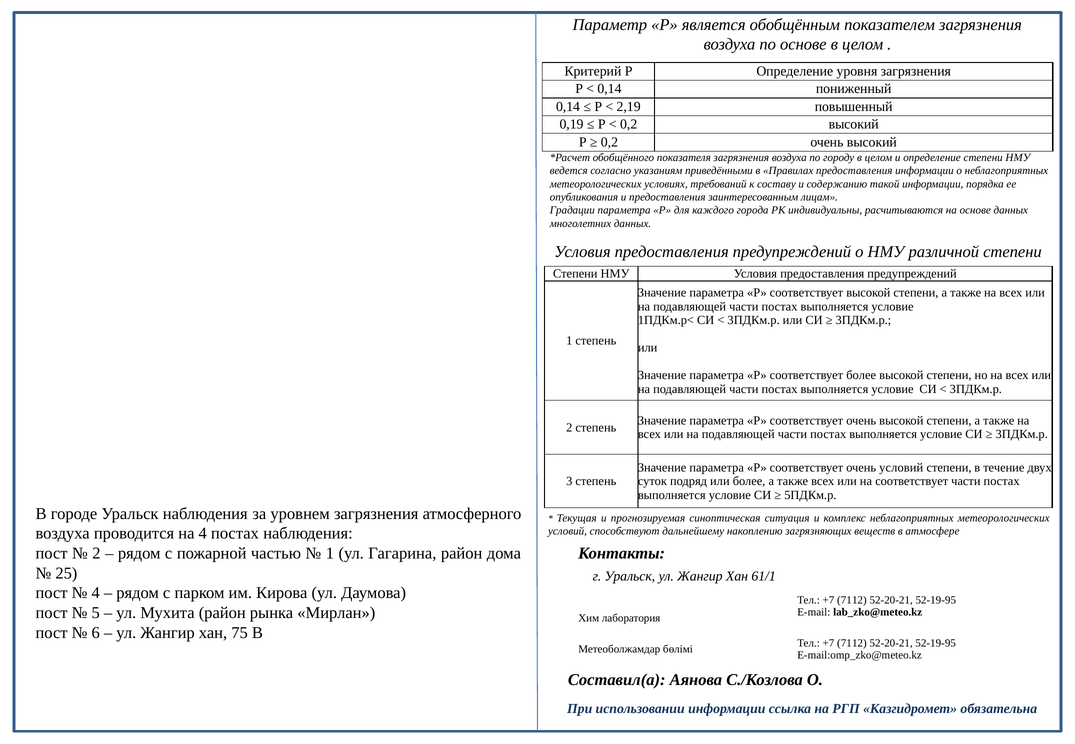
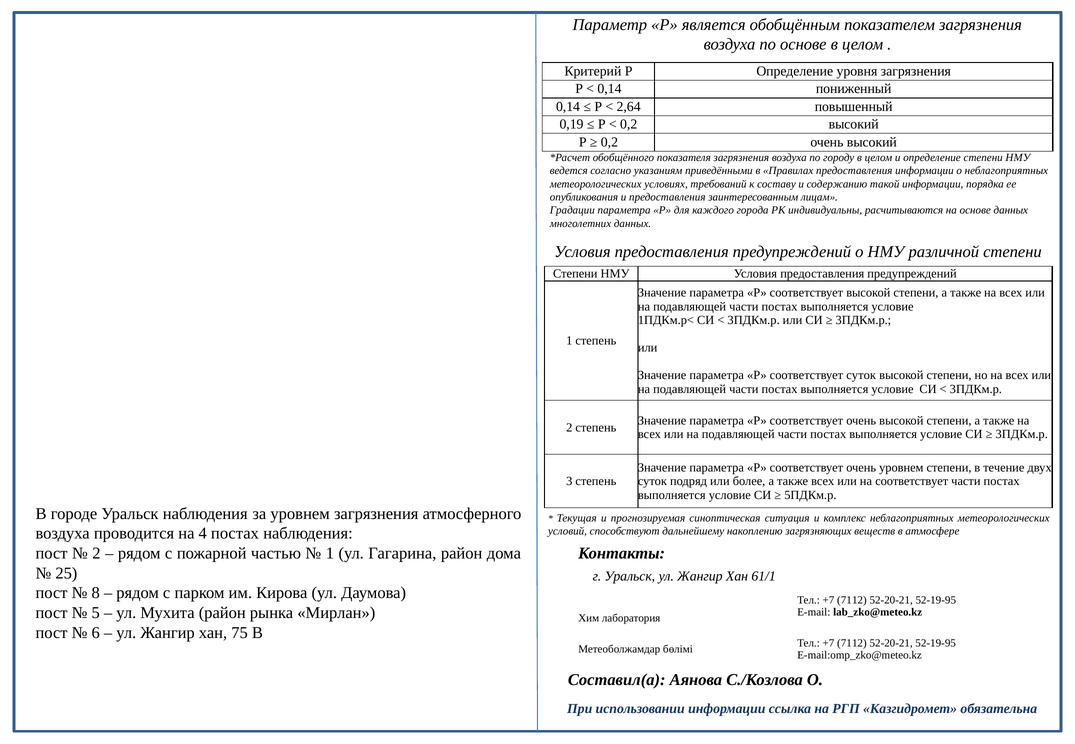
2,19: 2,19 -> 2,64
соответствует более: более -> суток
очень условий: условий -> уровнем
4 at (96, 593): 4 -> 8
